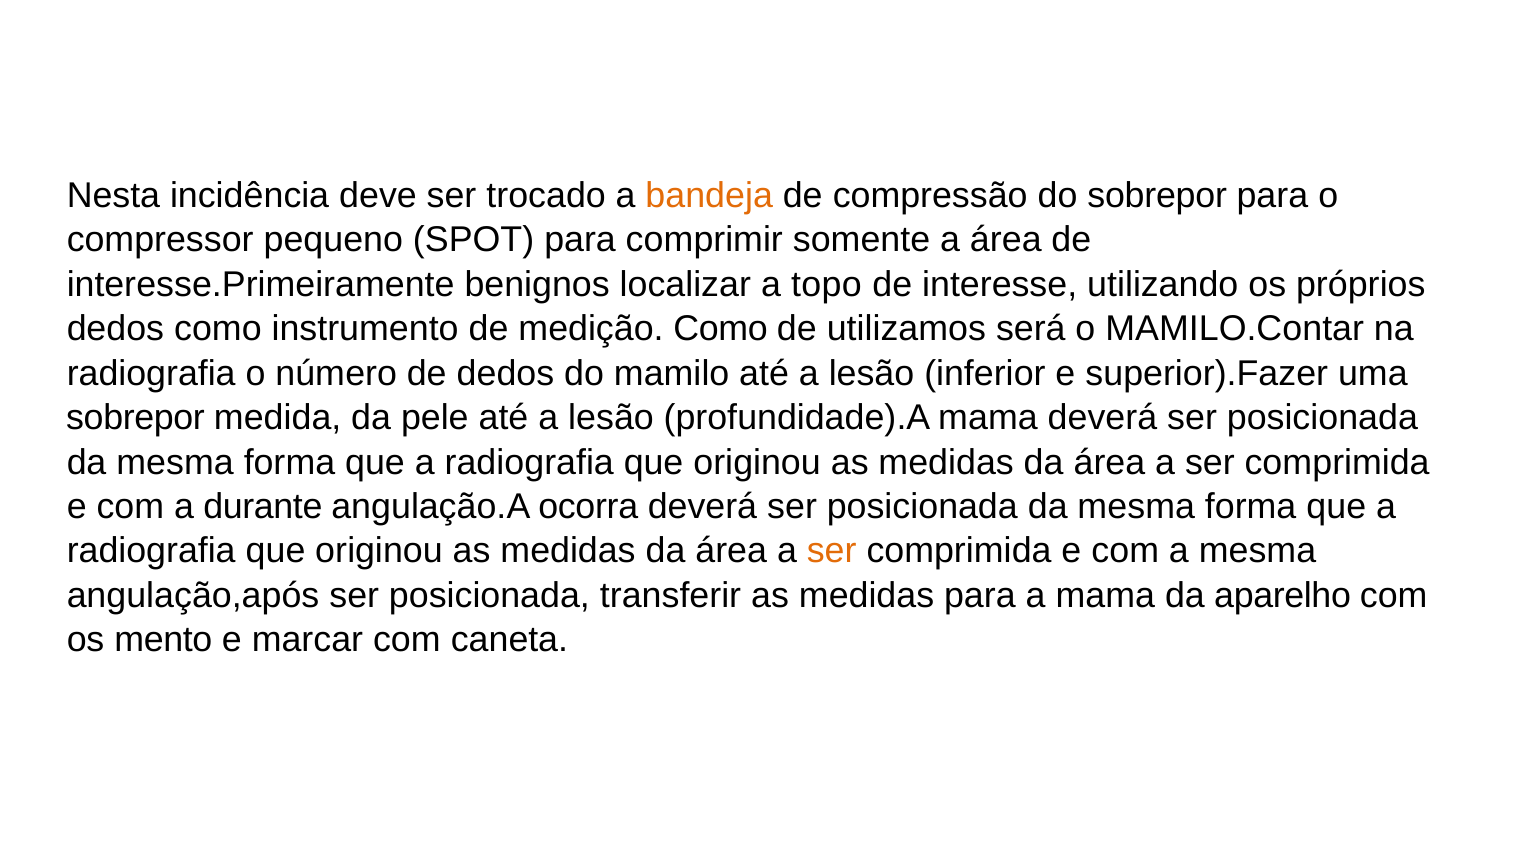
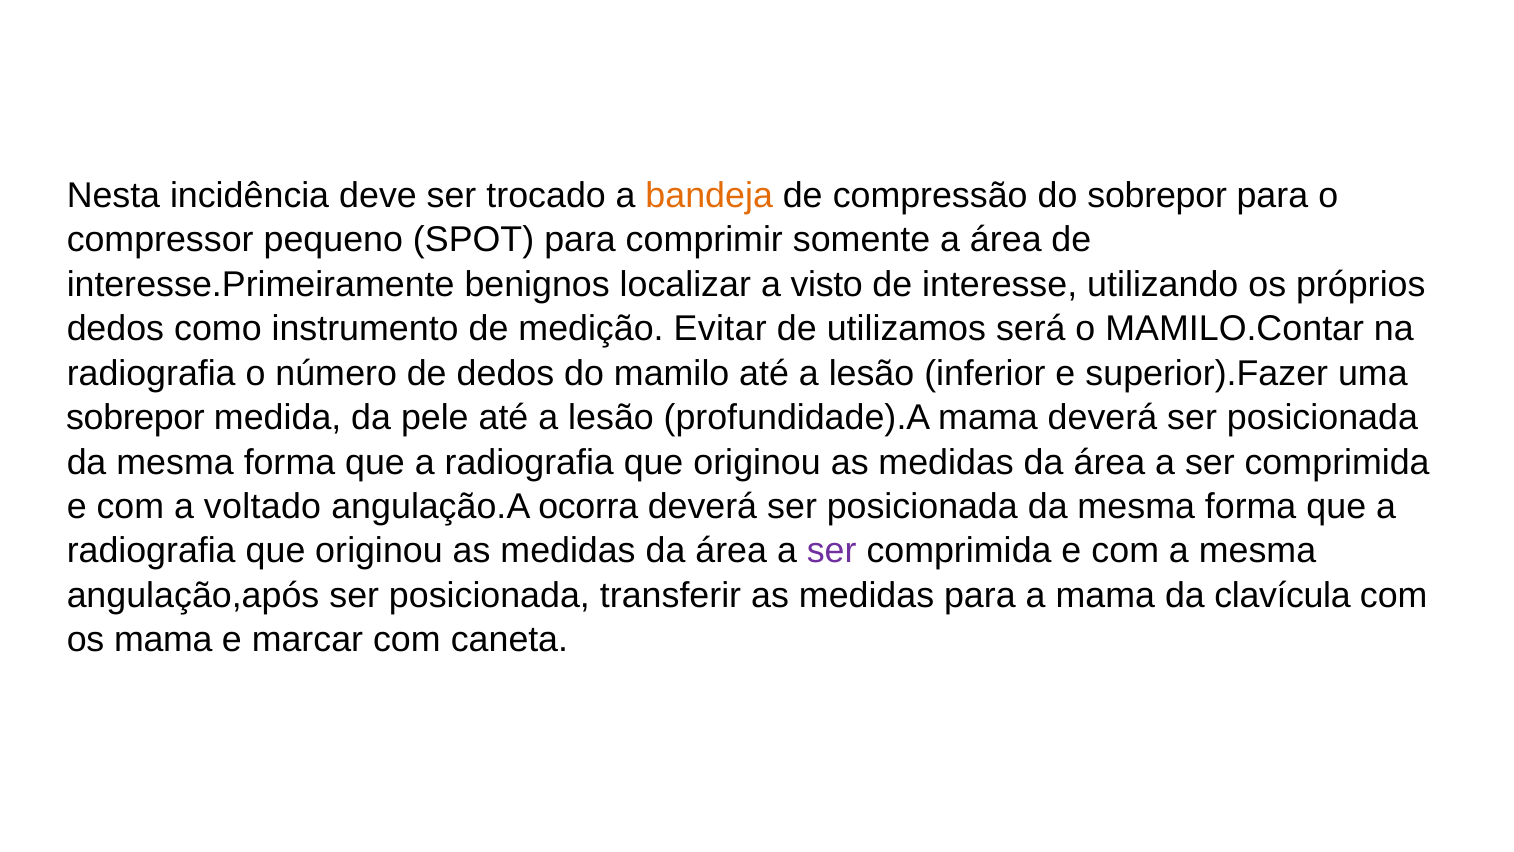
topo: topo -> visto
medição Como: Como -> Evitar
durante: durante -> voltado
ser at (832, 551) colour: orange -> purple
aparelho: aparelho -> clavícula
os mento: mento -> mama
